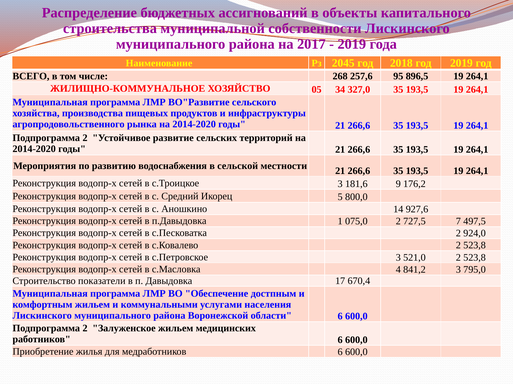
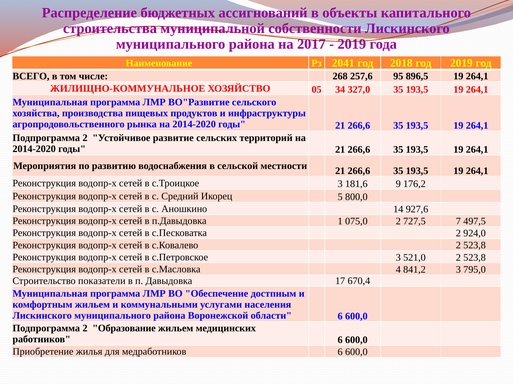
2045: 2045 -> 2041
Залуженское: Залуженское -> Образование
